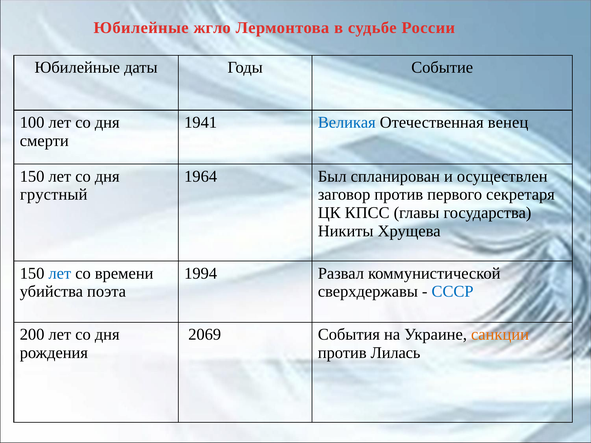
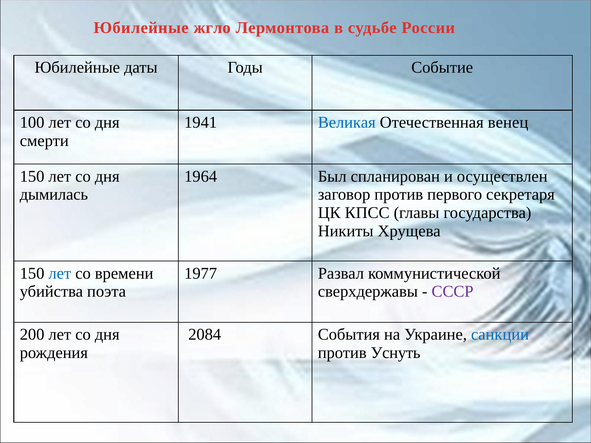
грустный: грустный -> дымилась
1994: 1994 -> 1977
СССР colour: blue -> purple
2069: 2069 -> 2084
санкции colour: orange -> blue
Лилась: Лилась -> Уснуть
